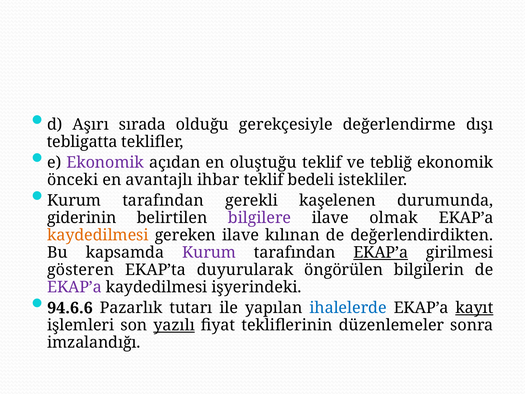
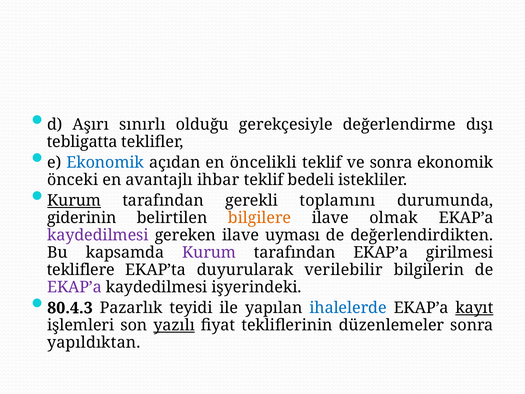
sırada: sırada -> sınırlı
Ekonomik at (105, 162) colour: purple -> blue
oluştuğu: oluştuğu -> öncelikli
ve tebliğ: tebliğ -> sonra
Kurum at (74, 201) underline: none -> present
kaşelenen: kaşelenen -> toplamını
bilgilere colour: purple -> orange
kaydedilmesi at (98, 235) colour: orange -> purple
kılınan: kılınan -> uyması
EKAP’a at (381, 252) underline: present -> none
gösteren: gösteren -> tekliflere
öngörülen: öngörülen -> verilebilir
94.6.6: 94.6.6 -> 80.4.3
tutarı: tutarı -> teyidi
imzalandığı: imzalandığı -> yapıldıktan
